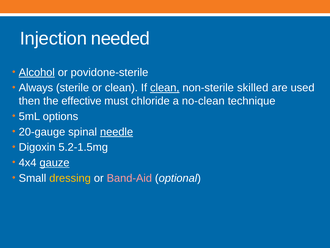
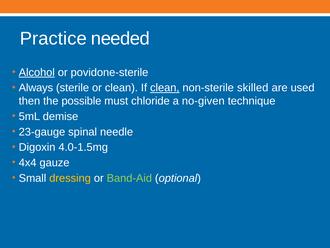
Injection: Injection -> Practice
effective: effective -> possible
no-clean: no-clean -> no-given
options: options -> demise
20-gauge: 20-gauge -> 23-gauge
needle underline: present -> none
5.2-1.5mg: 5.2-1.5mg -> 4.0-1.5mg
gauze underline: present -> none
Band-Aid colour: pink -> light green
